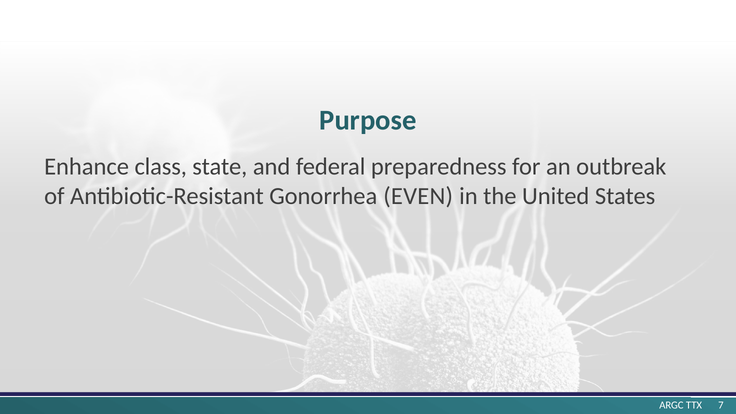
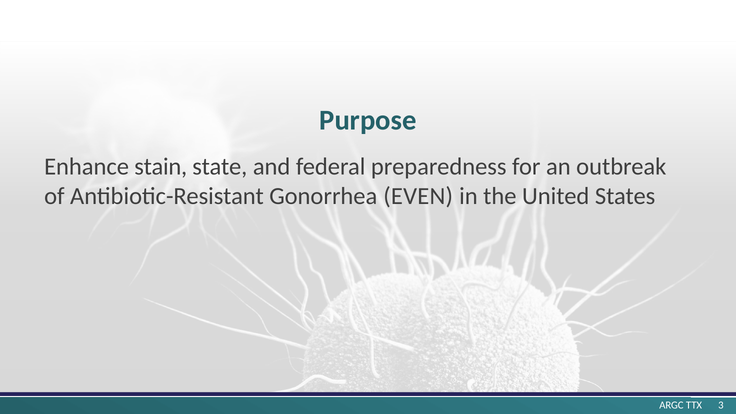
class: class -> stain
7: 7 -> 3
